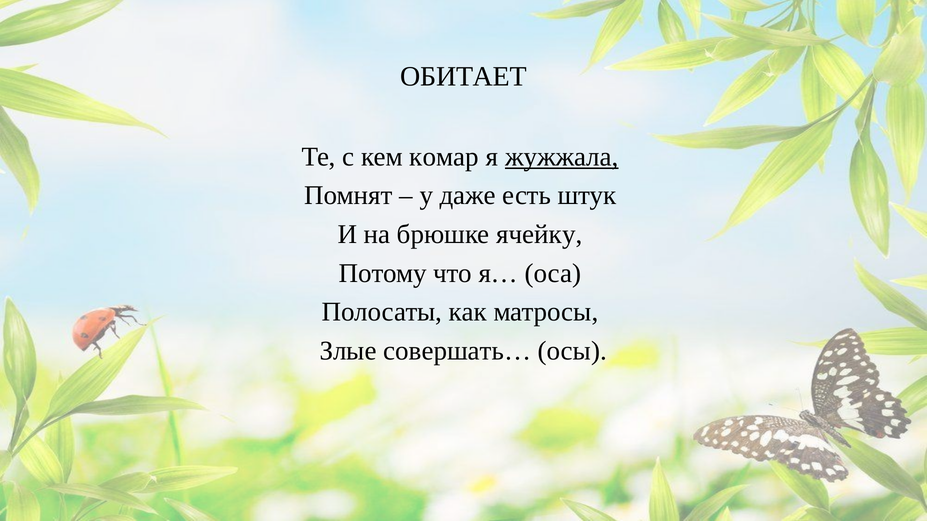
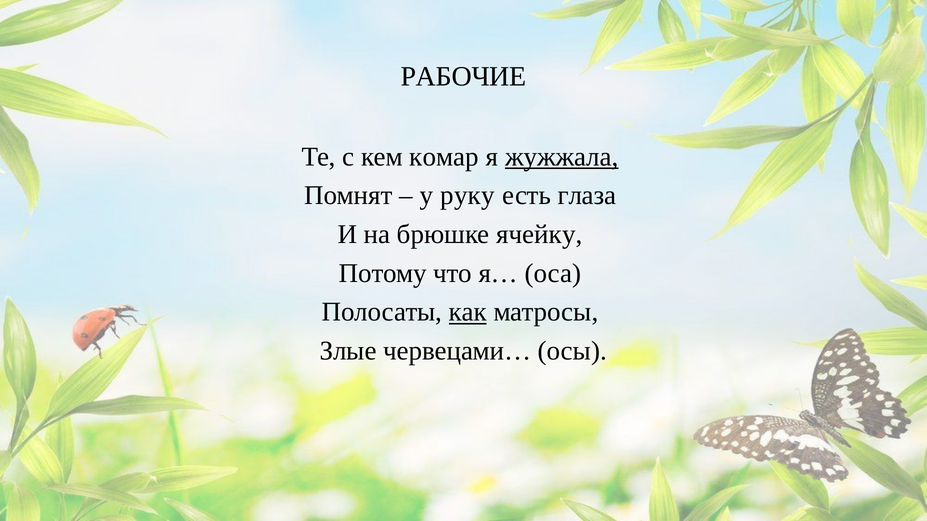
ОБИТАЕТ: ОБИТАЕТ -> РАБОЧИЕ
даже: даже -> руку
штук: штук -> глаза
как underline: none -> present
совершать…: совершать… -> червецами…
